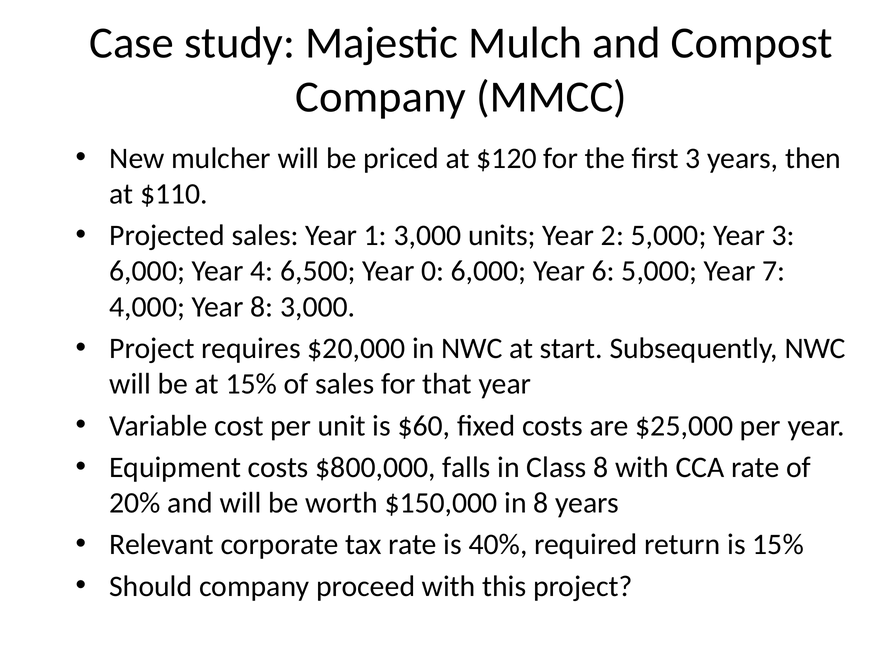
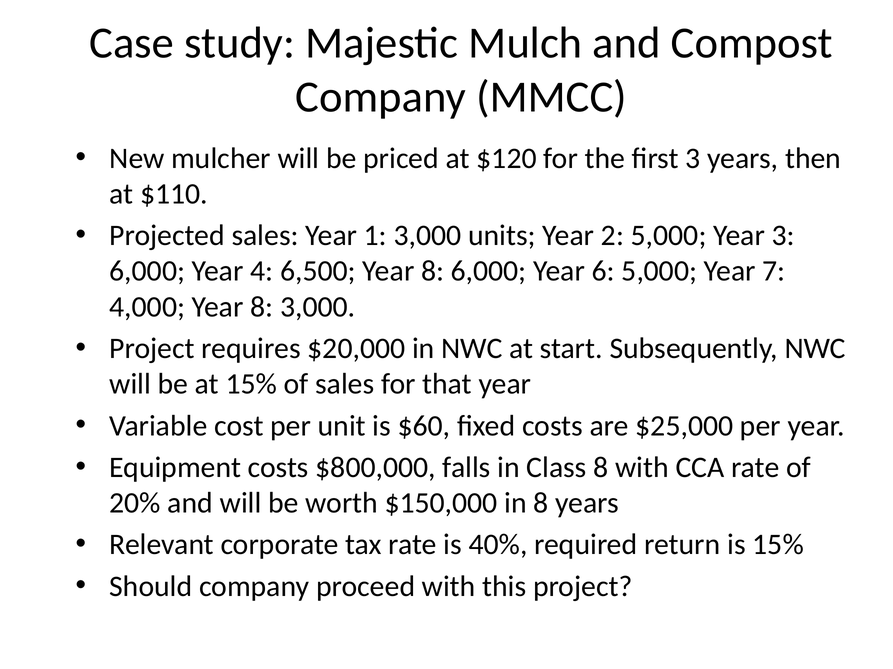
6,500 Year 0: 0 -> 8
